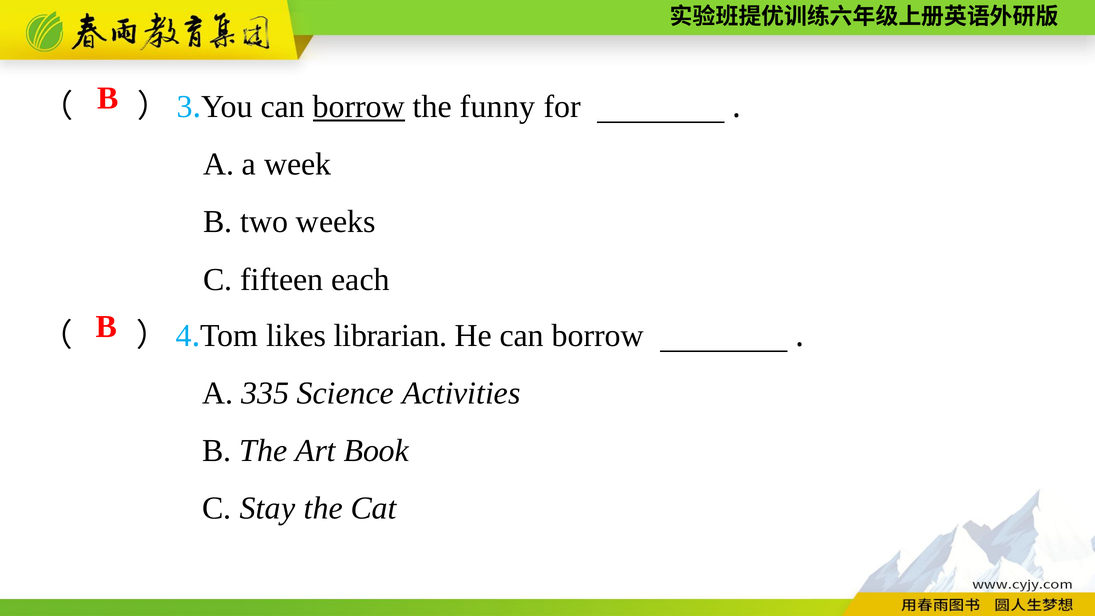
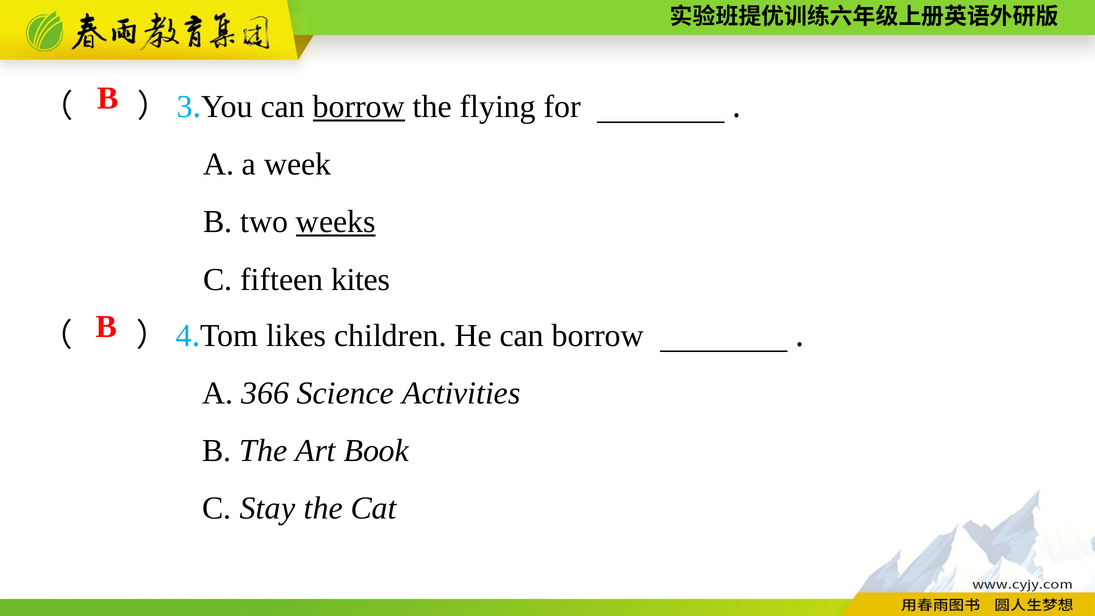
funny: funny -> flying
weeks underline: none -> present
each: each -> kites
librarian: librarian -> children
335: 335 -> 366
